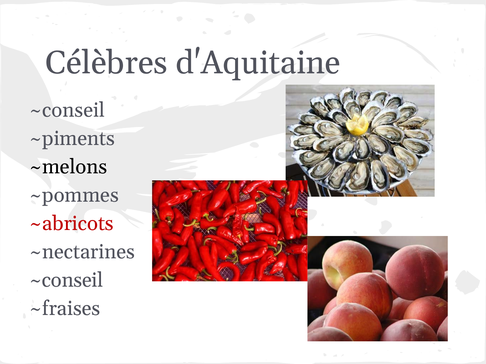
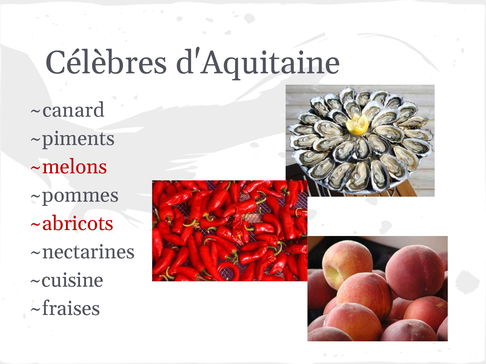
~conseil at (67, 110): ~conseil -> ~canard
~melons colour: black -> red
~conseil at (66, 281): ~conseil -> ~cuisine
